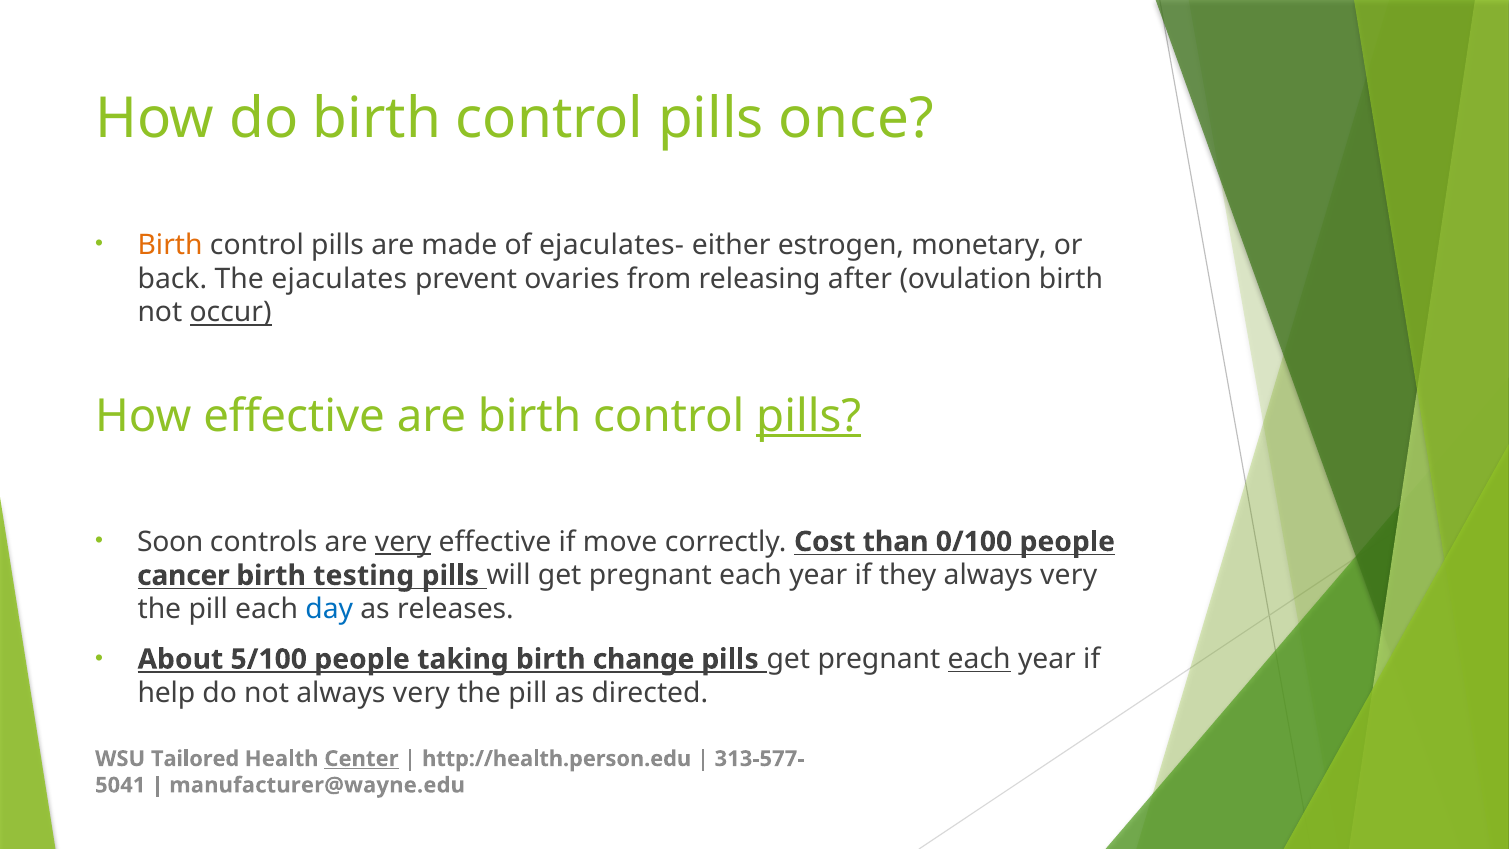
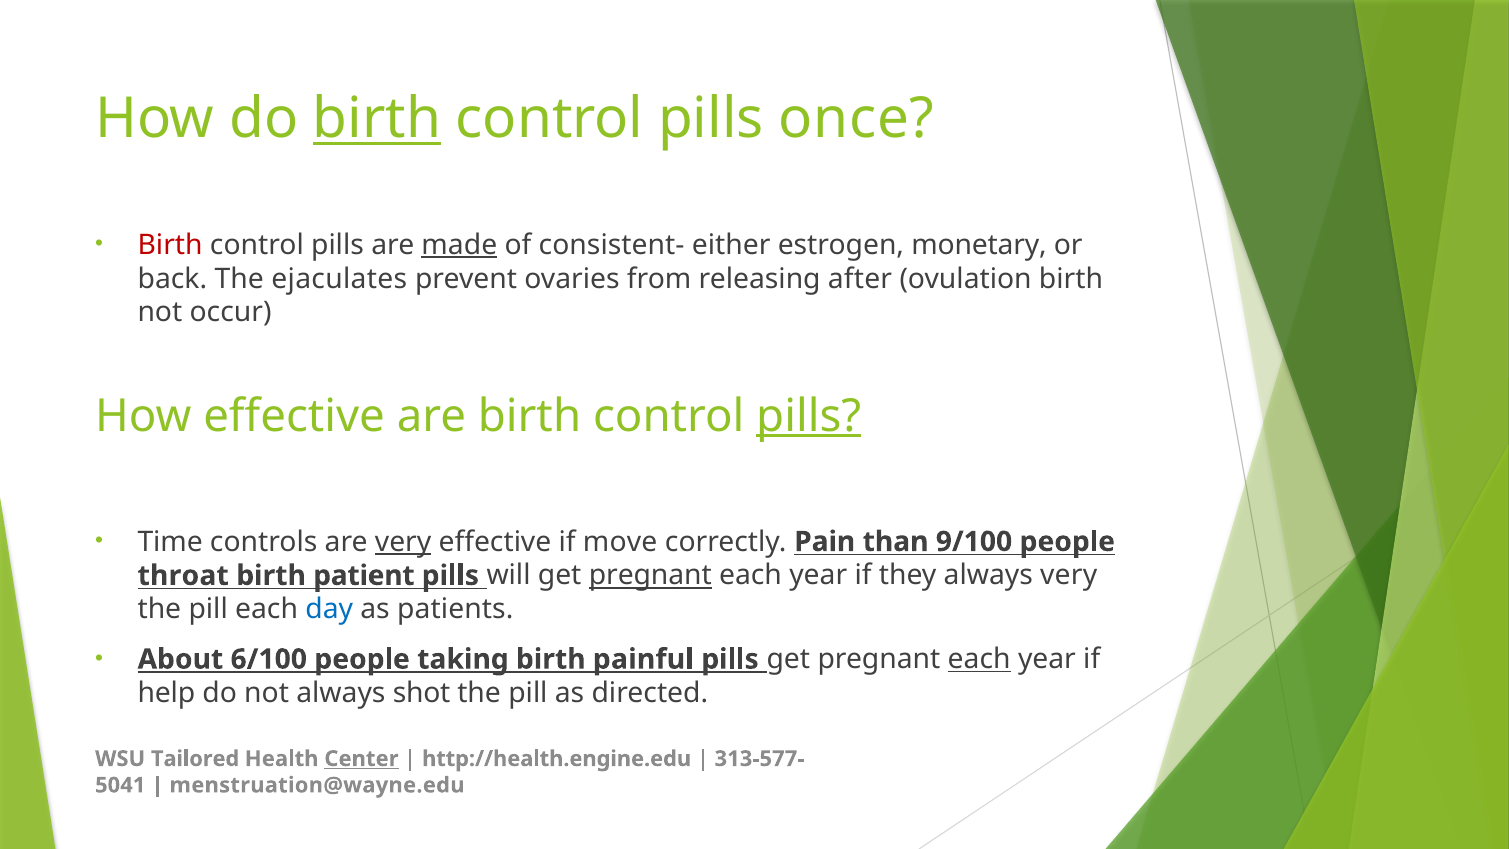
birth at (377, 119) underline: none -> present
Birth at (170, 245) colour: orange -> red
made underline: none -> present
ejaculates-: ejaculates- -> consistent-
occur underline: present -> none
Soon: Soon -> Time
Cost: Cost -> Pain
0/100: 0/100 -> 9/100
cancer: cancer -> throat
testing: testing -> patient
pregnant at (650, 576) underline: none -> present
releases: releases -> patients
5/100: 5/100 -> 6/100
change: change -> painful
not always very: very -> shot
http://health.person.edu: http://health.person.edu -> http://health.engine.edu
manufacturer@wayne.edu: manufacturer@wayne.edu -> menstruation@wayne.edu
